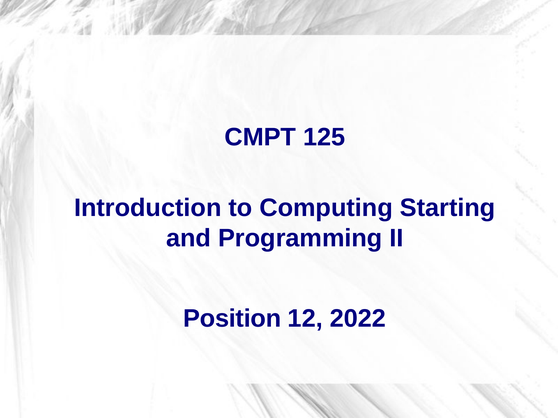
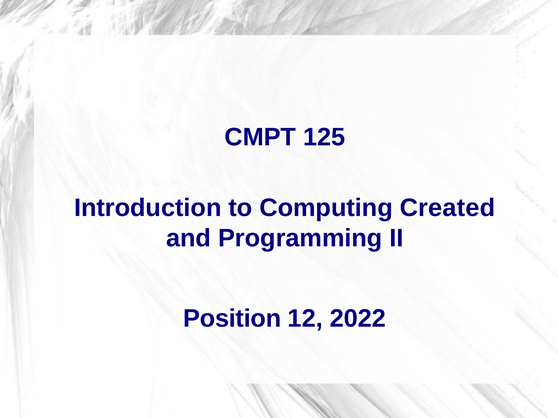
Starting: Starting -> Created
